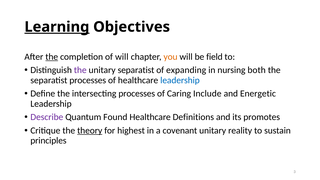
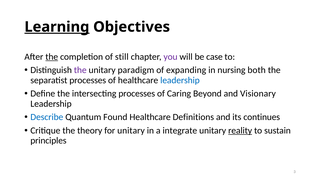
of will: will -> still
you colour: orange -> purple
field: field -> case
unitary separatist: separatist -> paradigm
Include: Include -> Beyond
Energetic: Energetic -> Visionary
Describe colour: purple -> blue
promotes: promotes -> continues
theory underline: present -> none
for highest: highest -> unitary
covenant: covenant -> integrate
reality underline: none -> present
